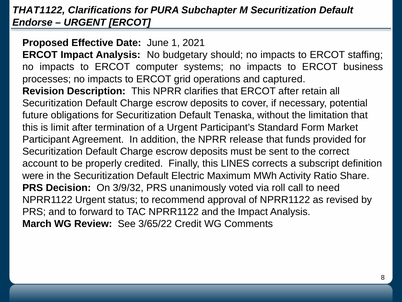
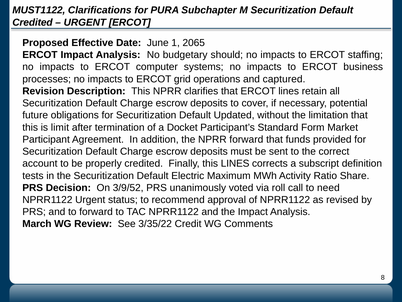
THAT1122: THAT1122 -> MUST1122
Endorse at (32, 22): Endorse -> Credited
2021: 2021 -> 2065
ERCOT after: after -> lines
Tenaska: Tenaska -> Updated
a Urgent: Urgent -> Docket
NPRR release: release -> forward
were: were -> tests
3/9/32: 3/9/32 -> 3/9/52
3/65/22: 3/65/22 -> 3/35/22
